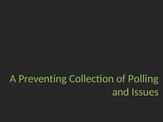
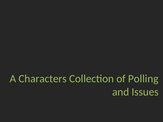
Preventing: Preventing -> Characters
